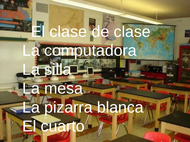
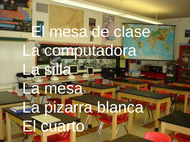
El clase: clase -> mesa
